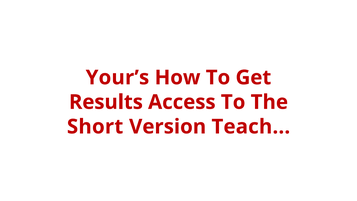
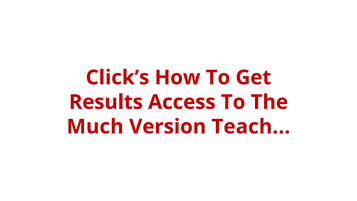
Your’s: Your’s -> Click’s
Short: Short -> Much
